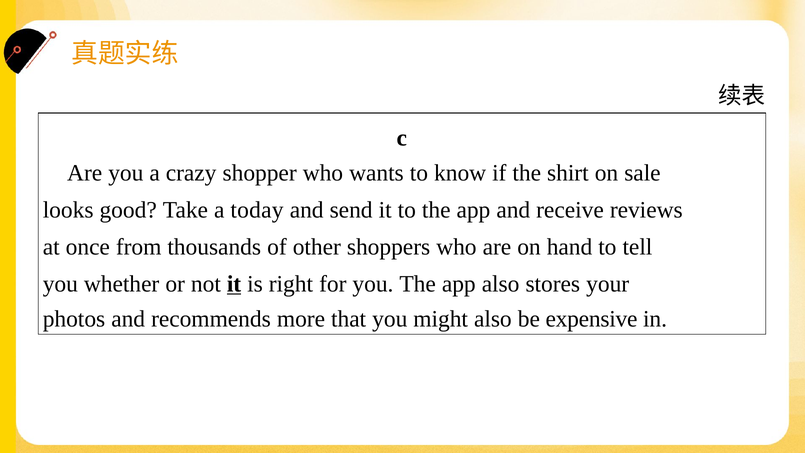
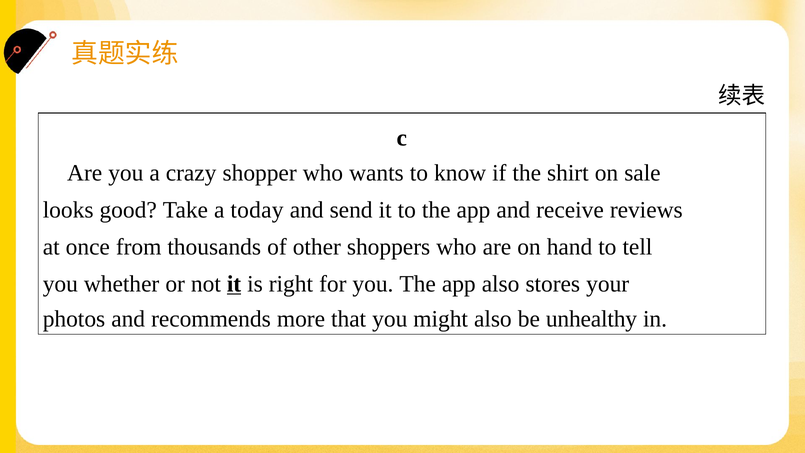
expensive: expensive -> unhealthy
